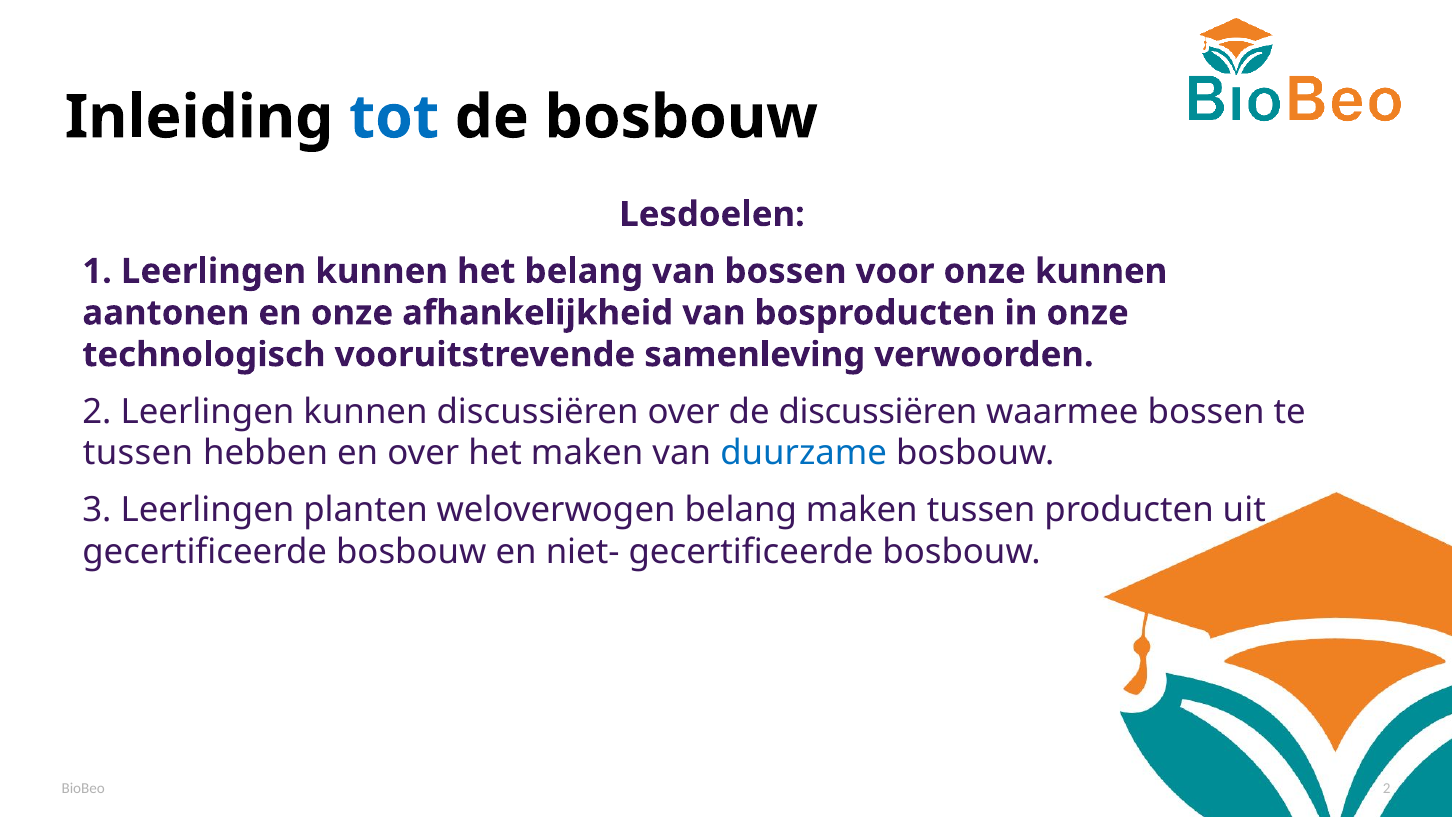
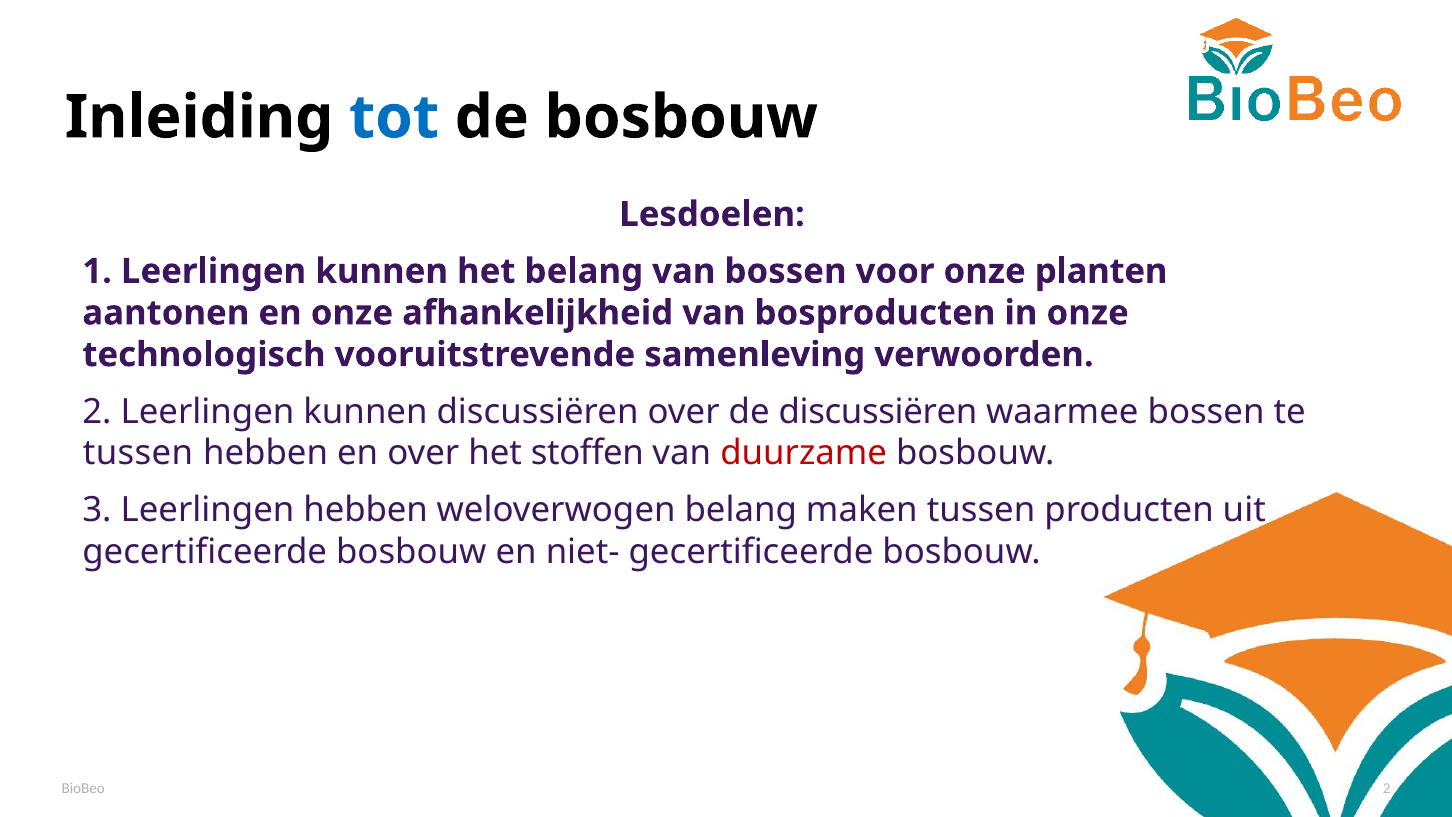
onze kunnen: kunnen -> planten
het maken: maken -> stoffen
duurzame colour: blue -> red
Leerlingen planten: planten -> hebben
